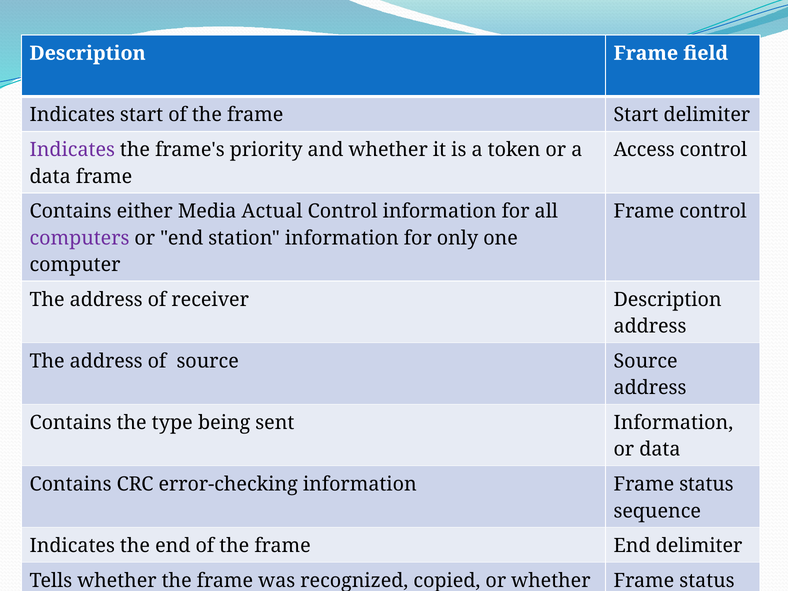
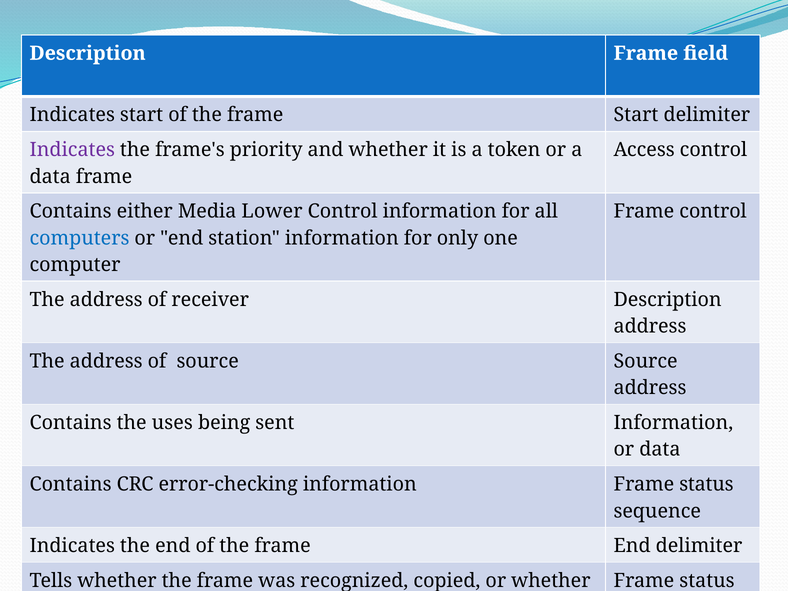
Actual: Actual -> Lower
computers colour: purple -> blue
type: type -> uses
